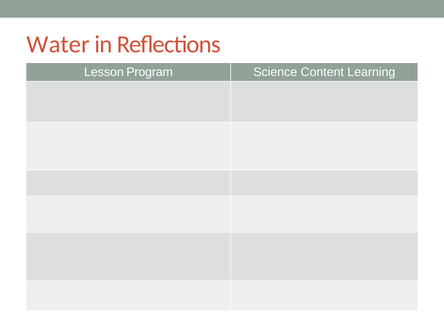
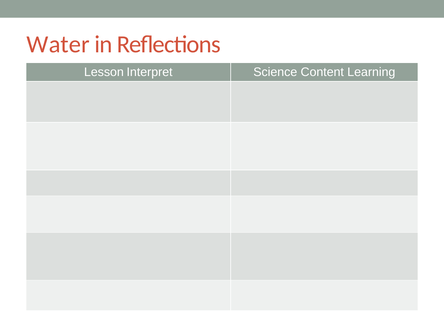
Program: Program -> Interpret
